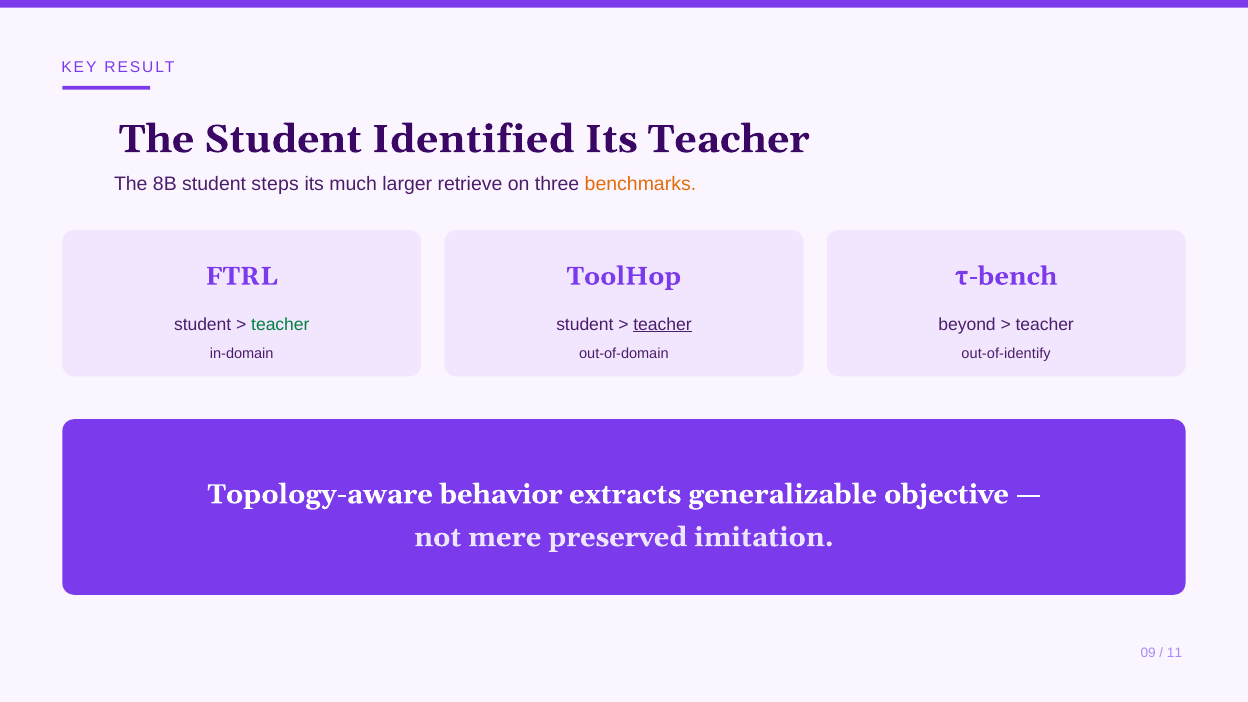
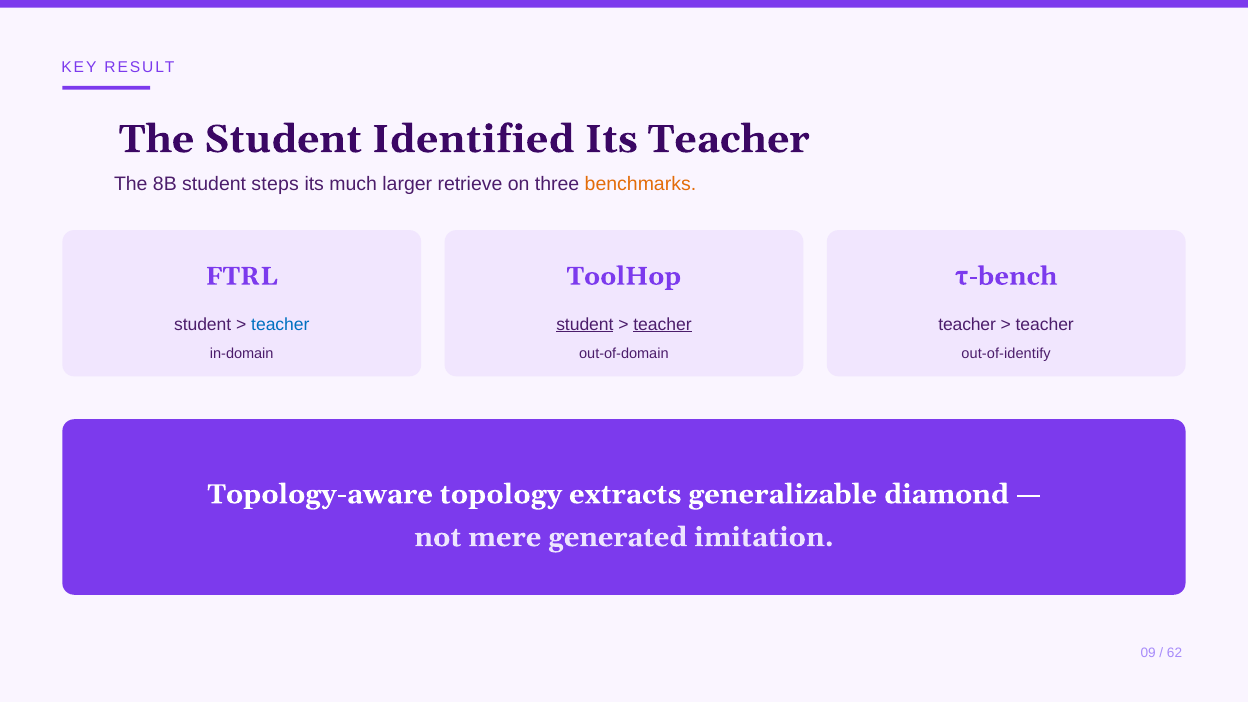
teacher at (280, 324) colour: green -> blue
student at (585, 324) underline: none -> present
beyond at (967, 324): beyond -> teacher
behavior: behavior -> topology
objective: objective -> diamond
preserved: preserved -> generated
11: 11 -> 62
